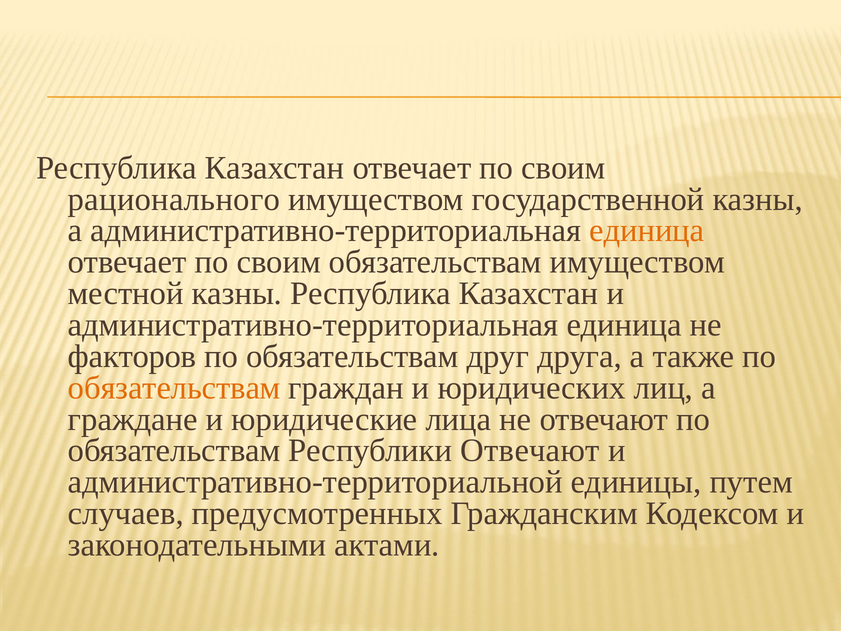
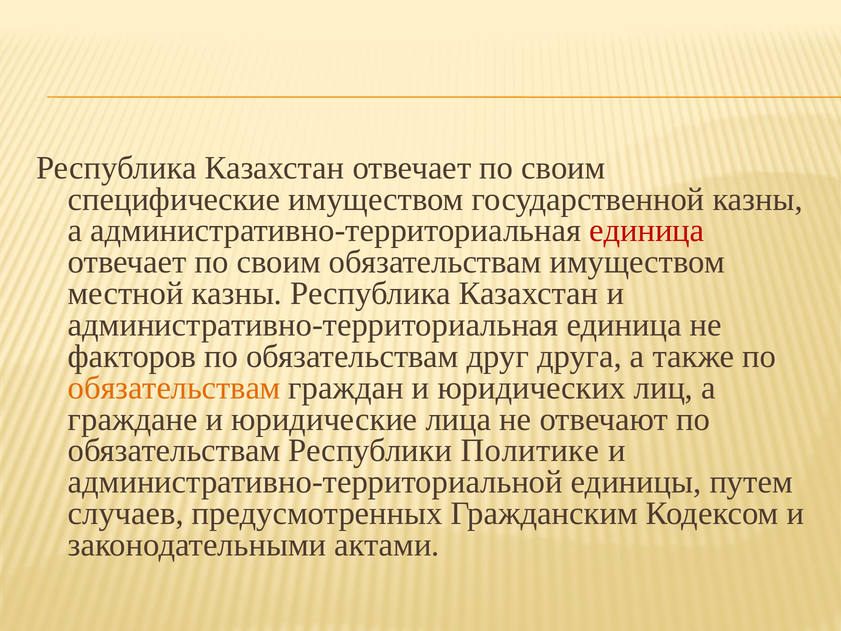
рационального: рационального -> специфические
единица at (647, 231) colour: orange -> red
Республики Отвечают: Отвечают -> Политике
